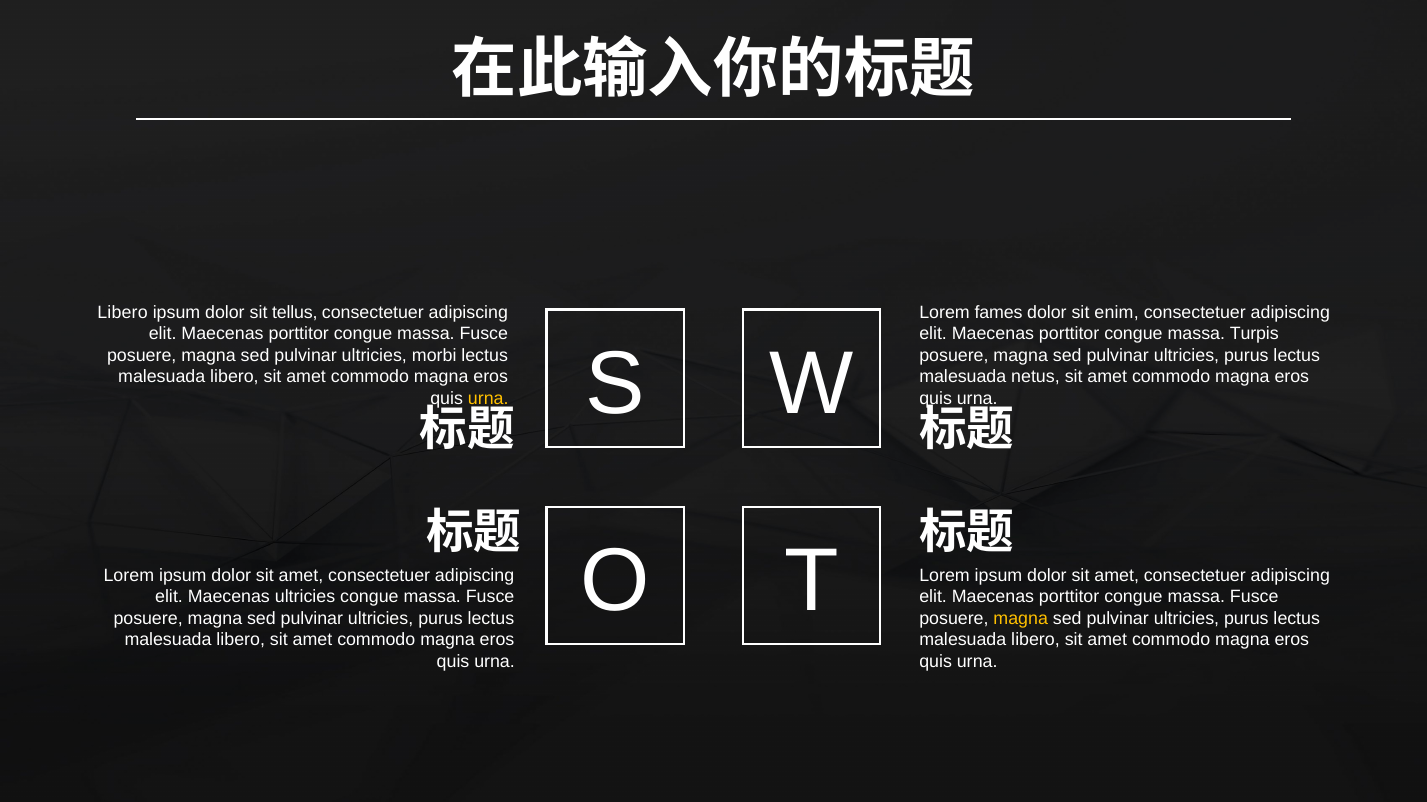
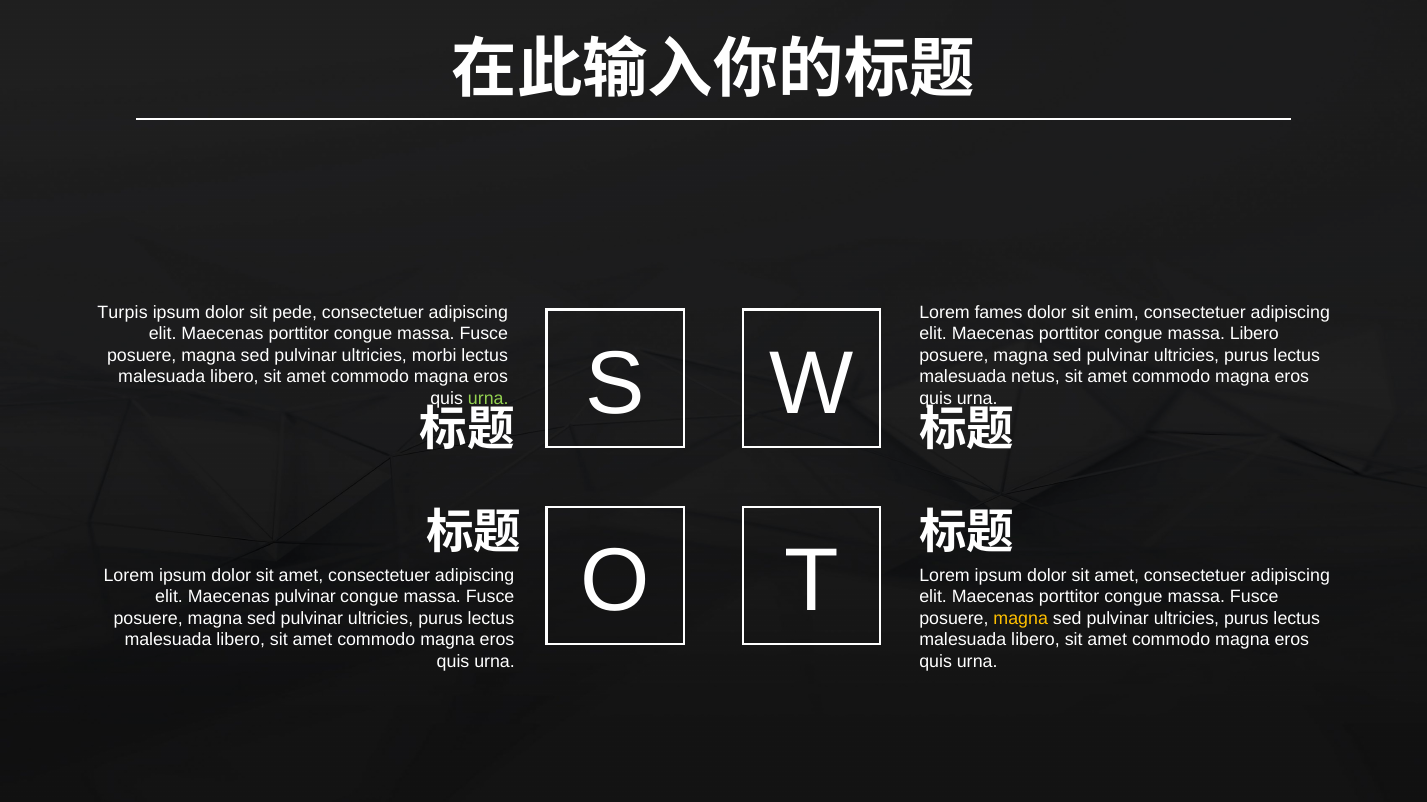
Libero at (123, 313): Libero -> Turpis
tellus: tellus -> pede
massa Turpis: Turpis -> Libero
urna at (488, 399) colour: yellow -> light green
Maecenas ultricies: ultricies -> pulvinar
